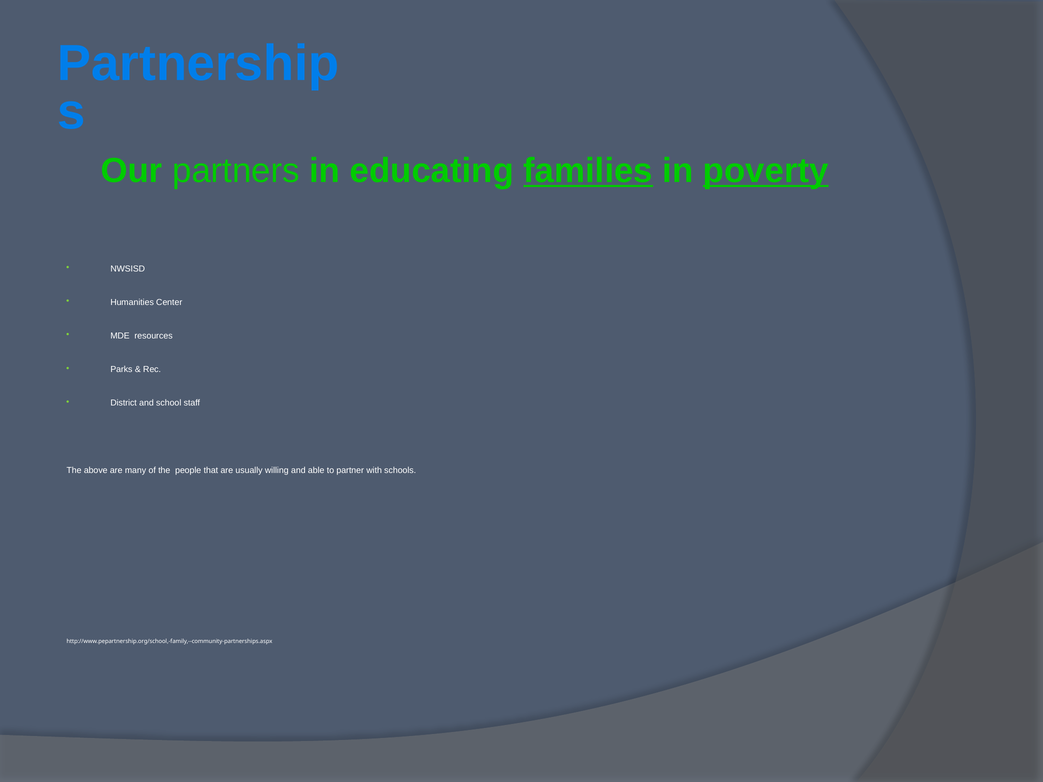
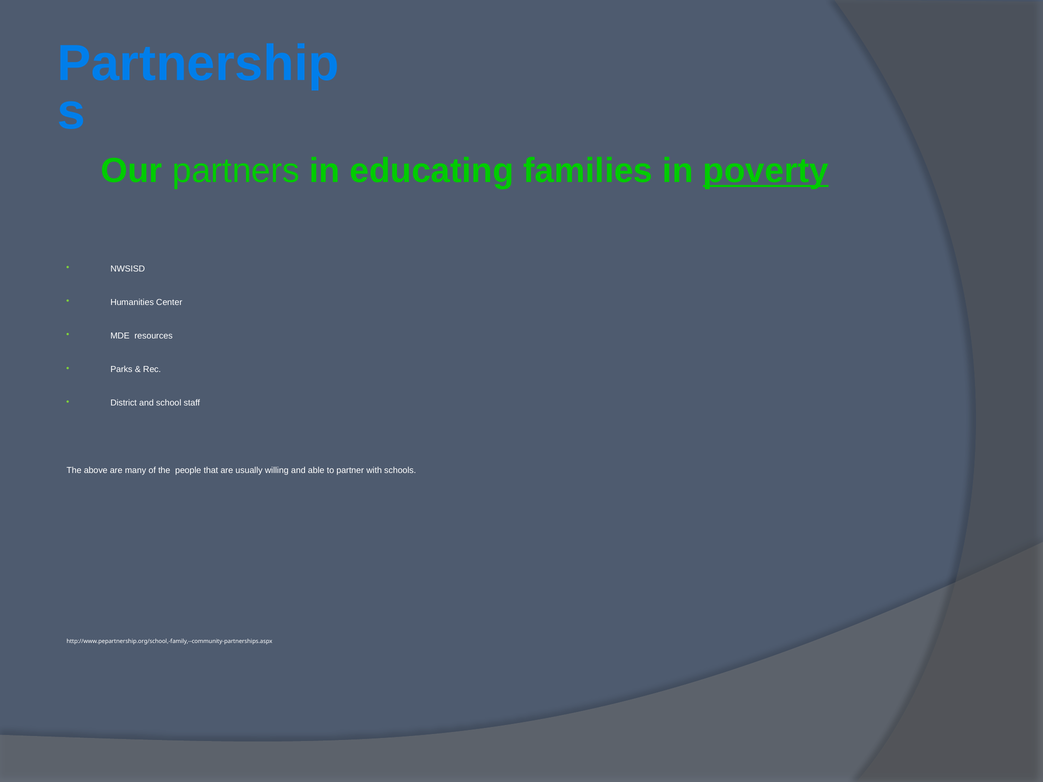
families underline: present -> none
